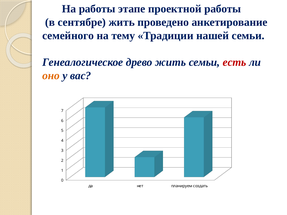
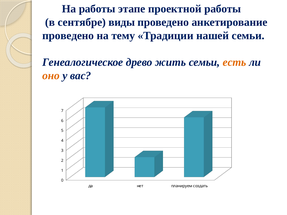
сентябре жить: жить -> виды
семейного at (68, 36): семейного -> проведено
есть colour: red -> orange
